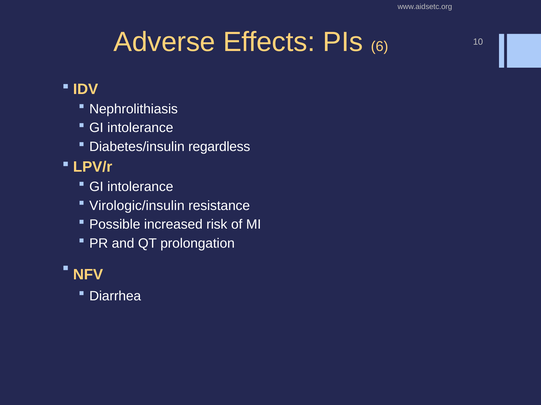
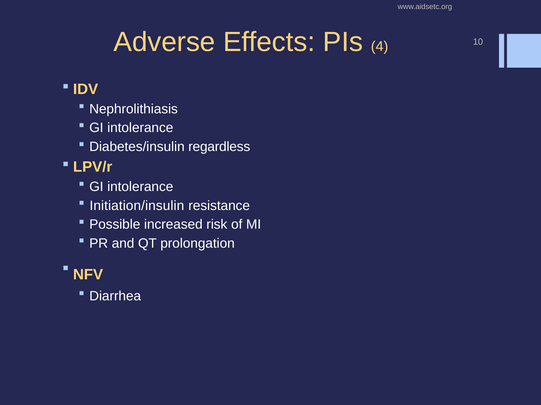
6: 6 -> 4
Virologic/insulin: Virologic/insulin -> Initiation/insulin
